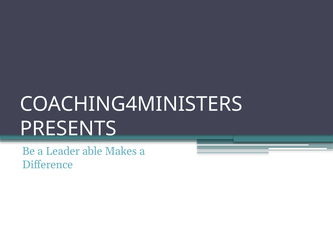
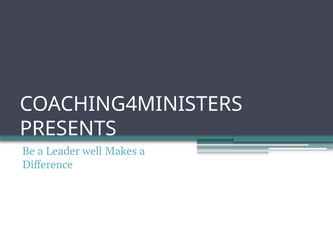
able: able -> well
